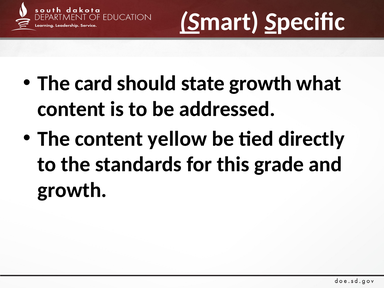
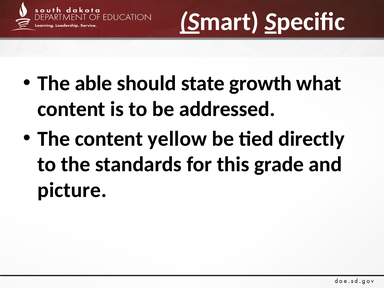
card: card -> able
growth at (72, 190): growth -> picture
